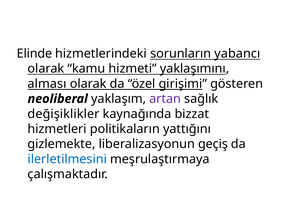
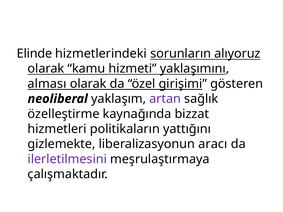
yabancı: yabancı -> alıyoruz
değişiklikler: değişiklikler -> özelleştirme
geçiş: geçiş -> aracı
ilerletilmesini colour: blue -> purple
